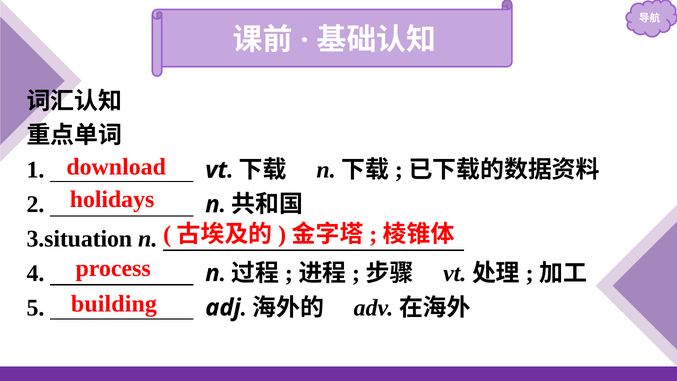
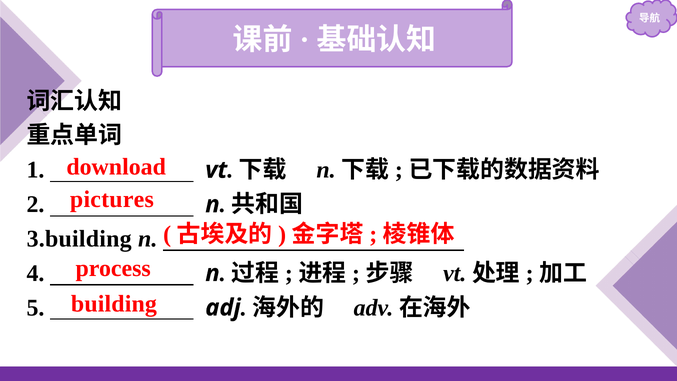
holidays: holidays -> pictures
3.situation: 3.situation -> 3.building
